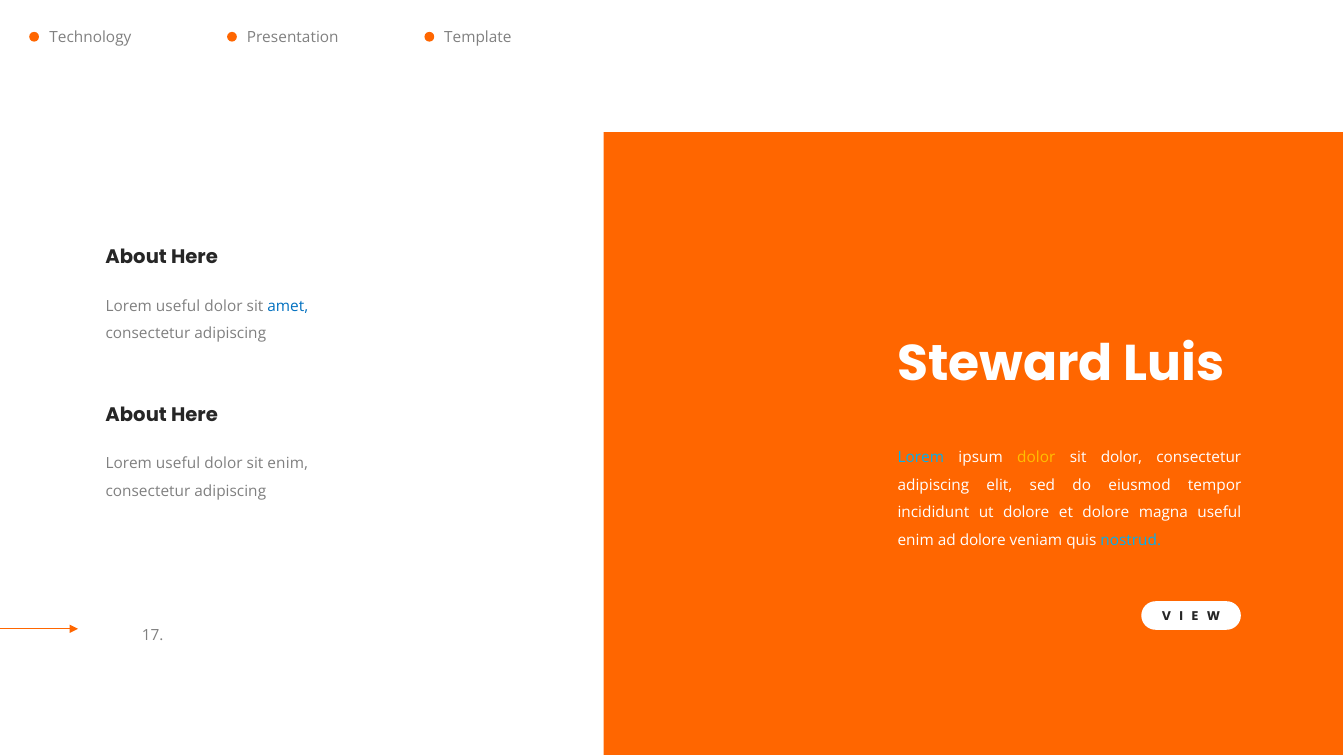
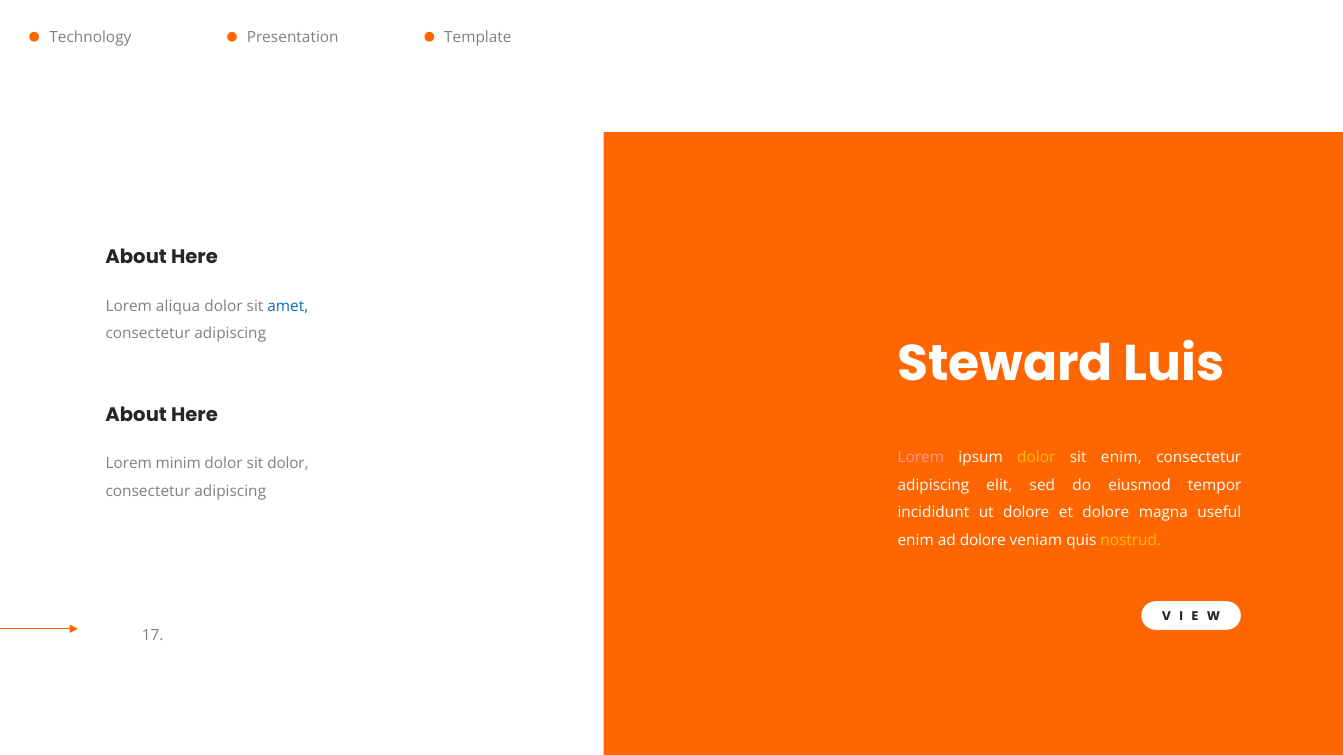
useful at (178, 306): useful -> aliqua
Lorem at (921, 458) colour: light blue -> pink
sit dolor: dolor -> enim
useful at (178, 464): useful -> minim
sit enim: enim -> dolor
nostrud colour: light blue -> yellow
